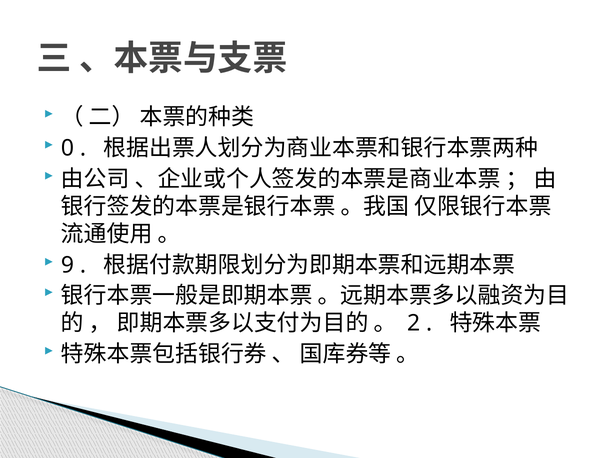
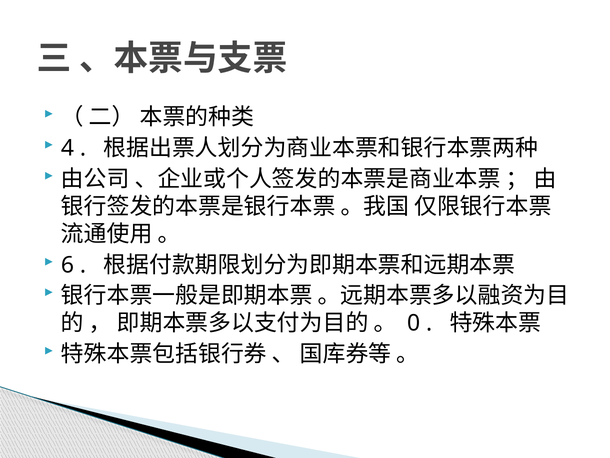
0: 0 -> 4
9: 9 -> 6
2: 2 -> 0
